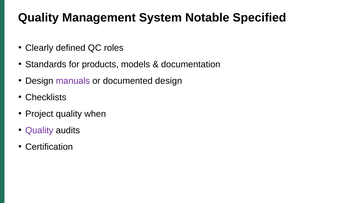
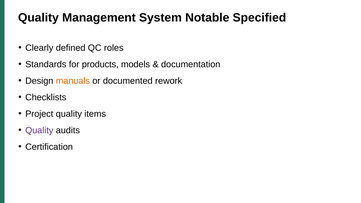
manuals colour: purple -> orange
documented design: design -> rework
when: when -> items
